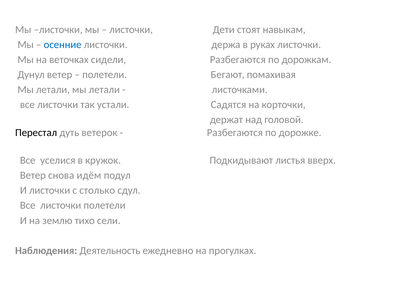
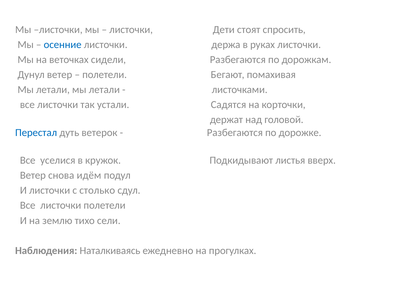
навыкам: навыкам -> спросить
Перестал colour: black -> blue
Деятельность: Деятельность -> Наталкиваясь
